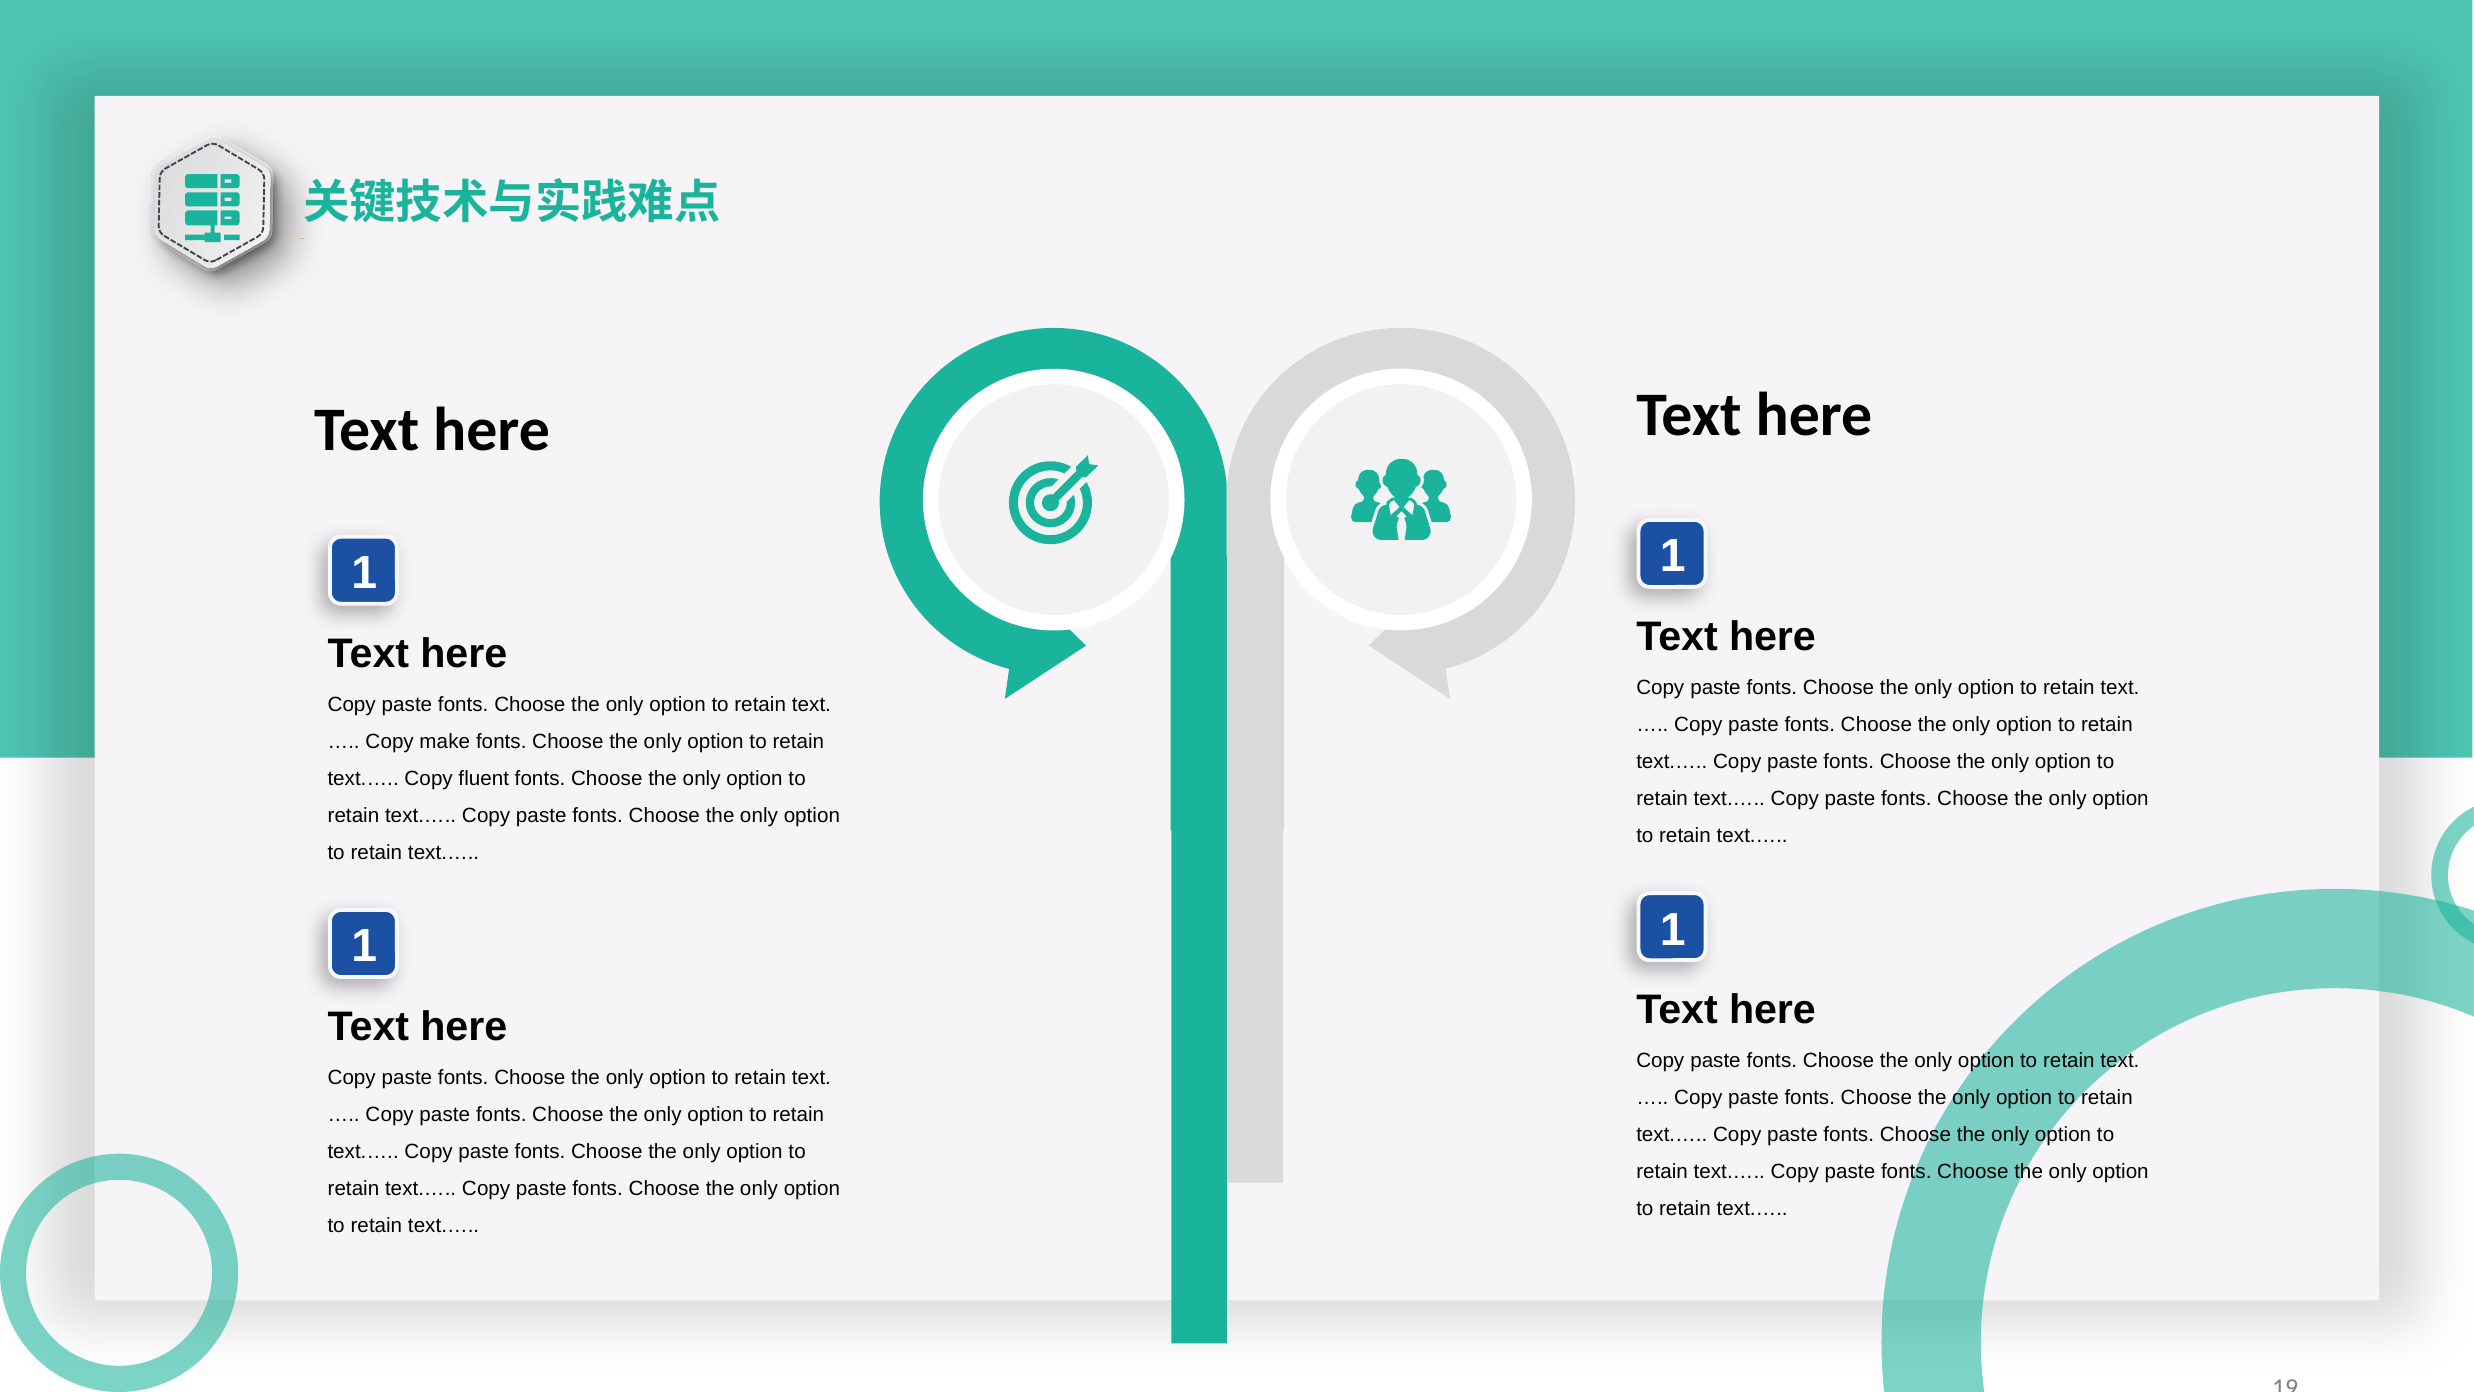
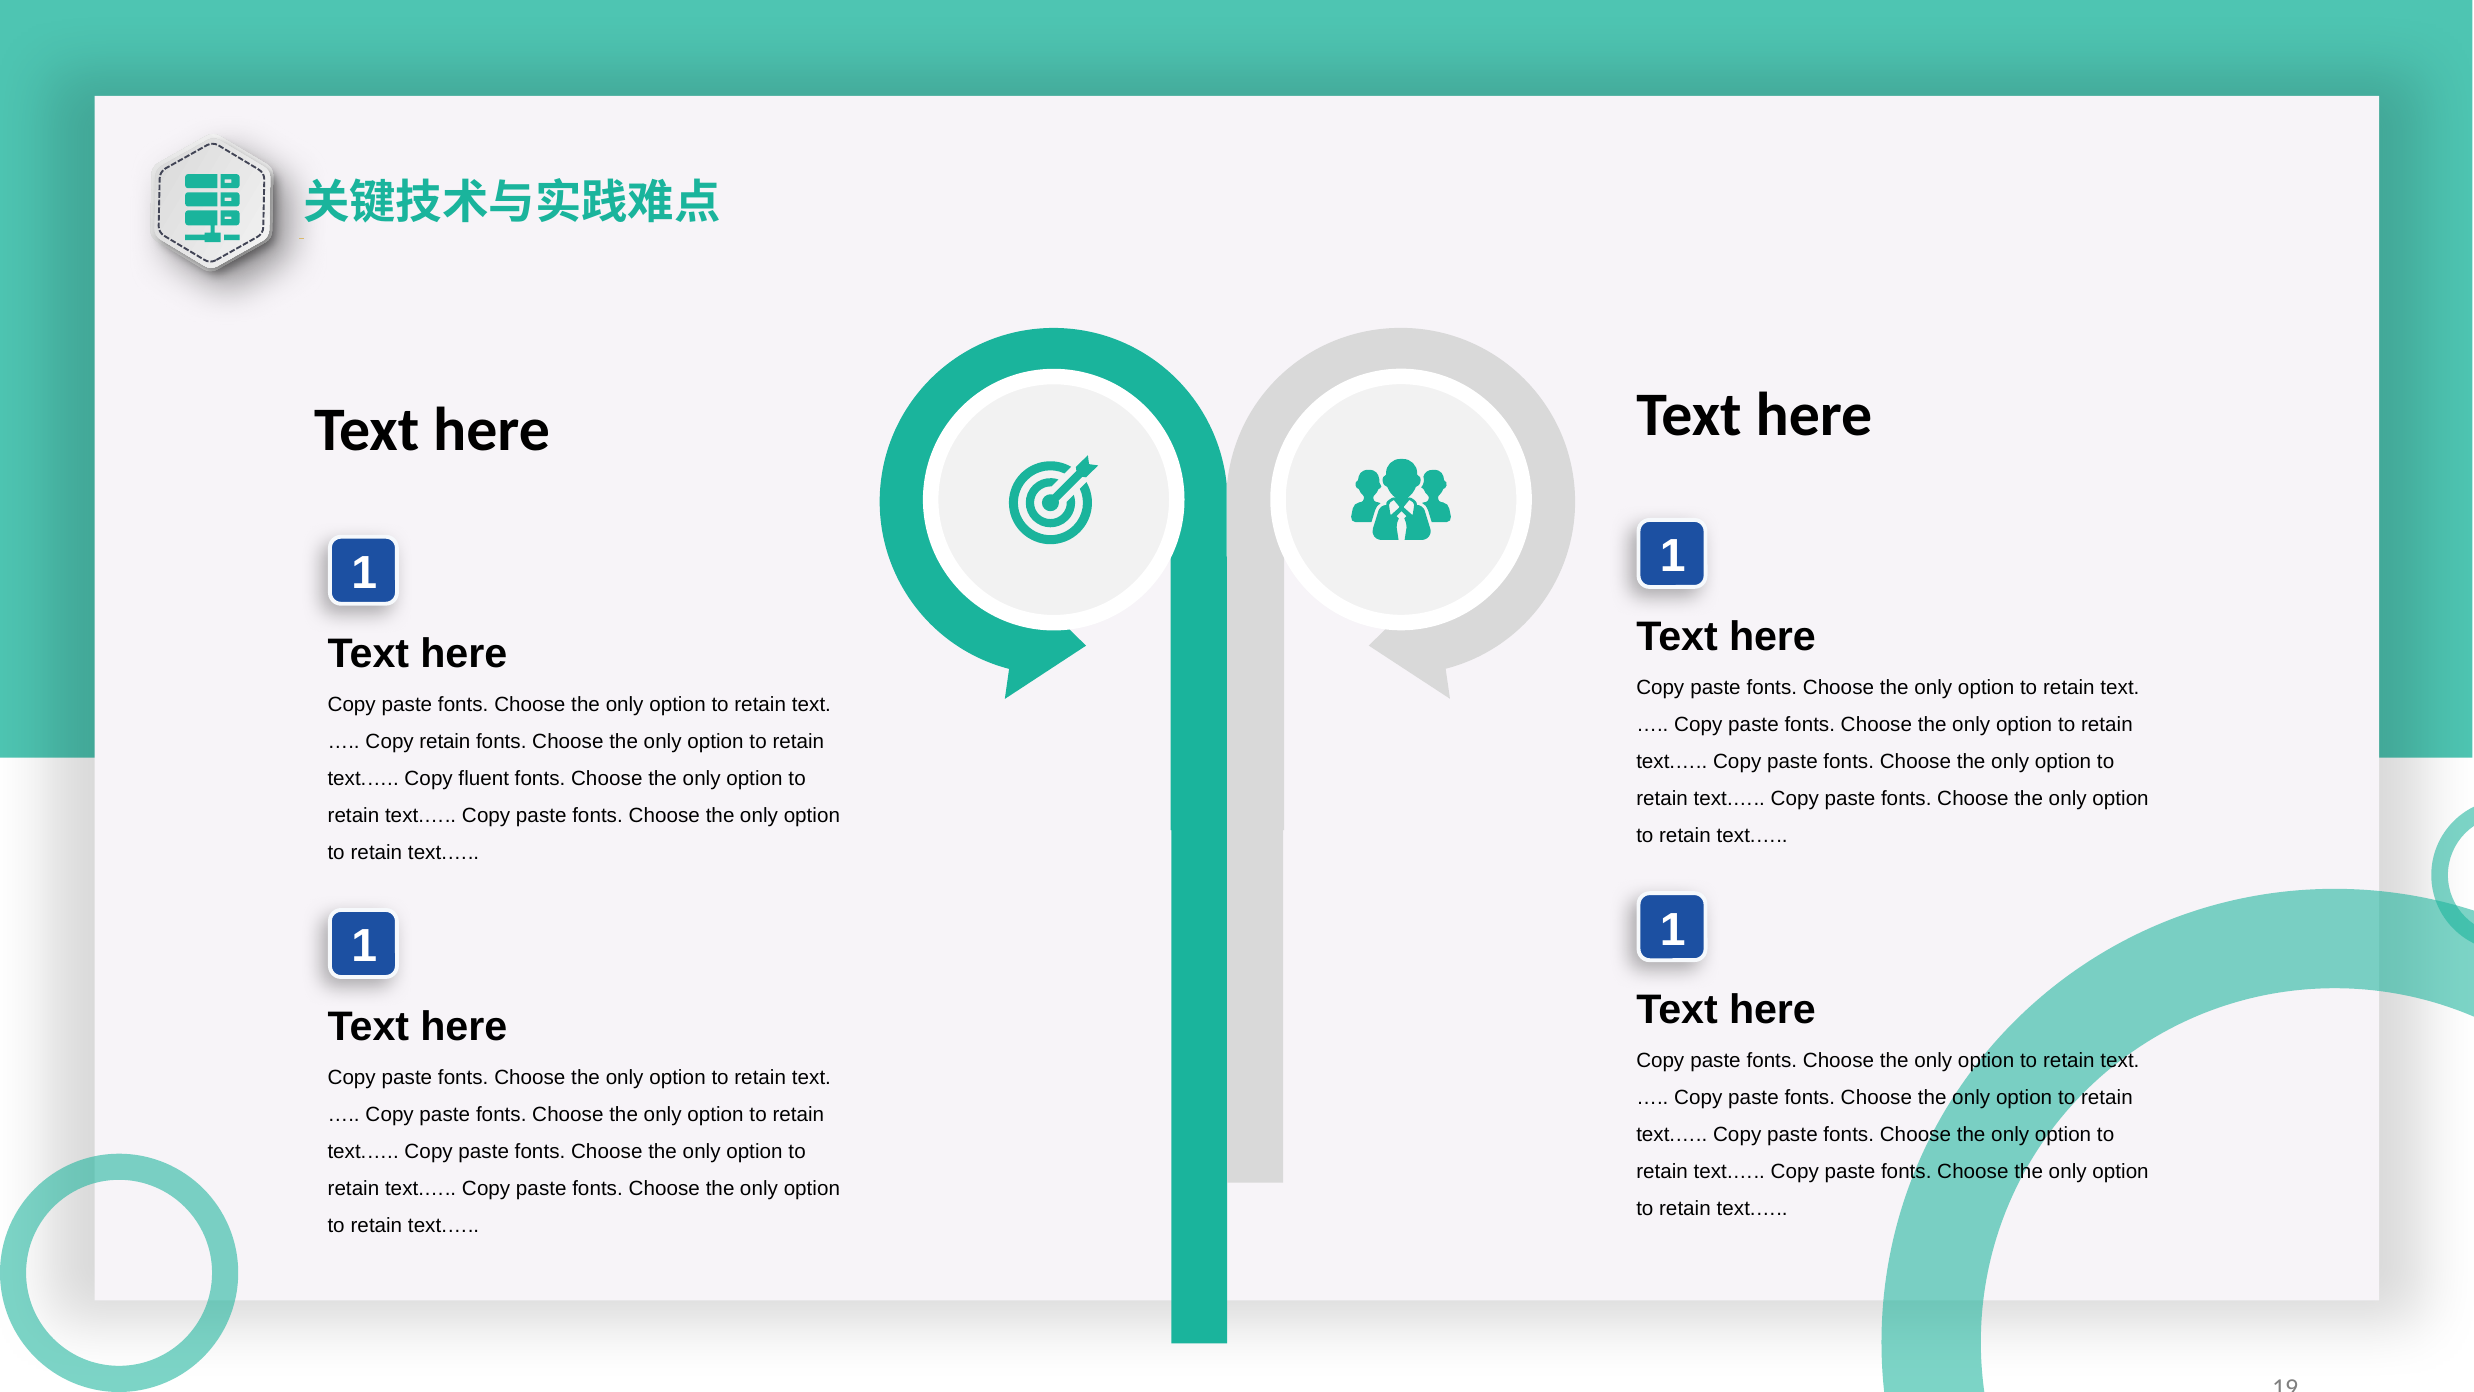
Copy make: make -> retain
